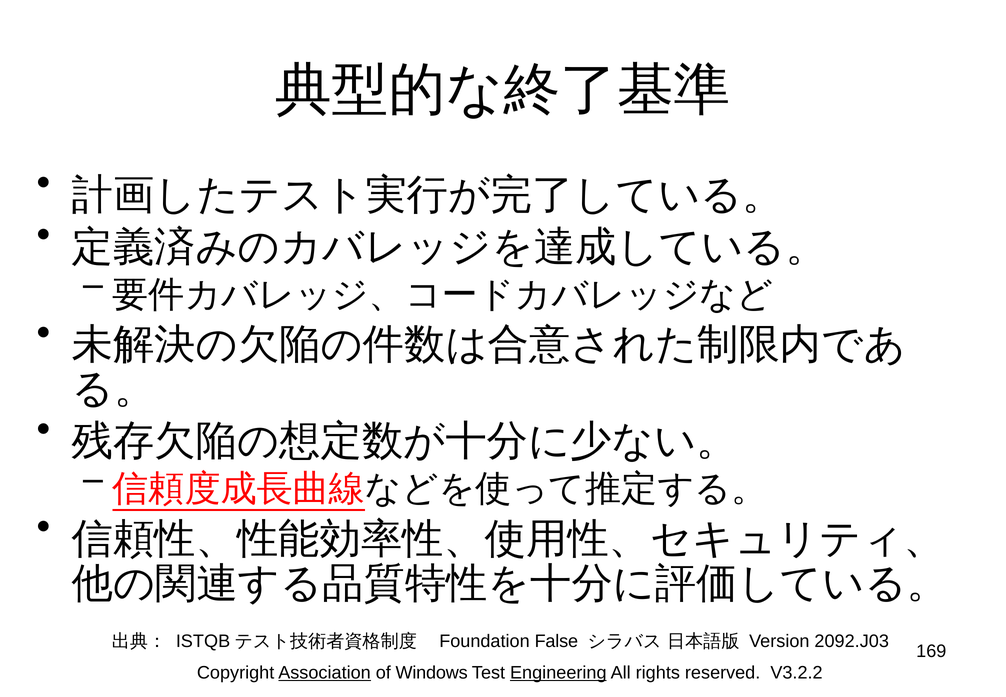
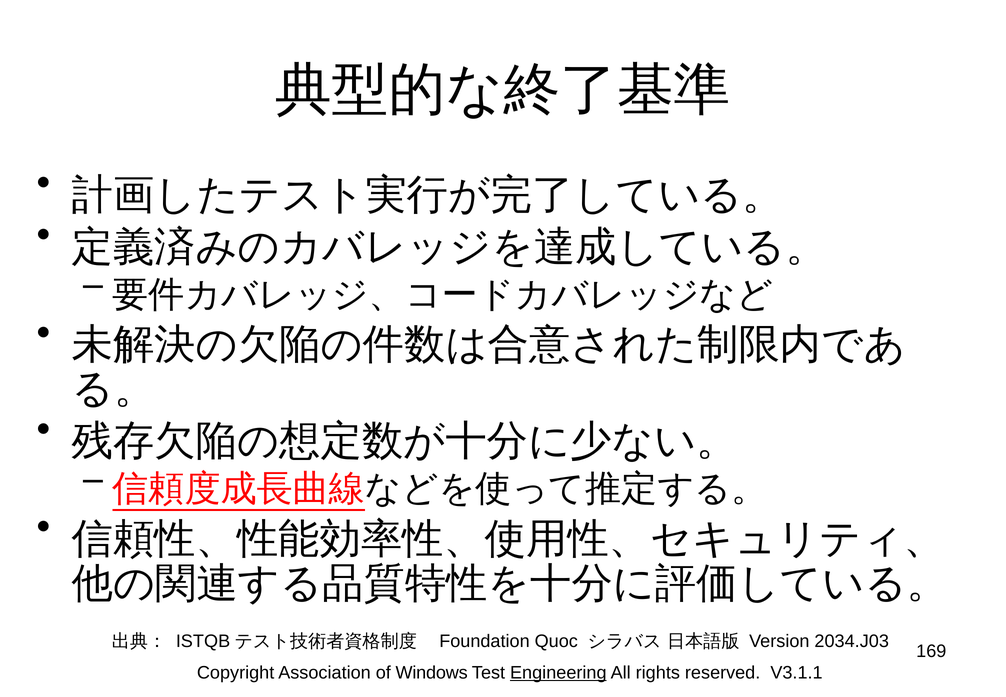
False: False -> Quoc
2092.J03: 2092.J03 -> 2034.J03
Association underline: present -> none
V3.2.2: V3.2.2 -> V3.1.1
